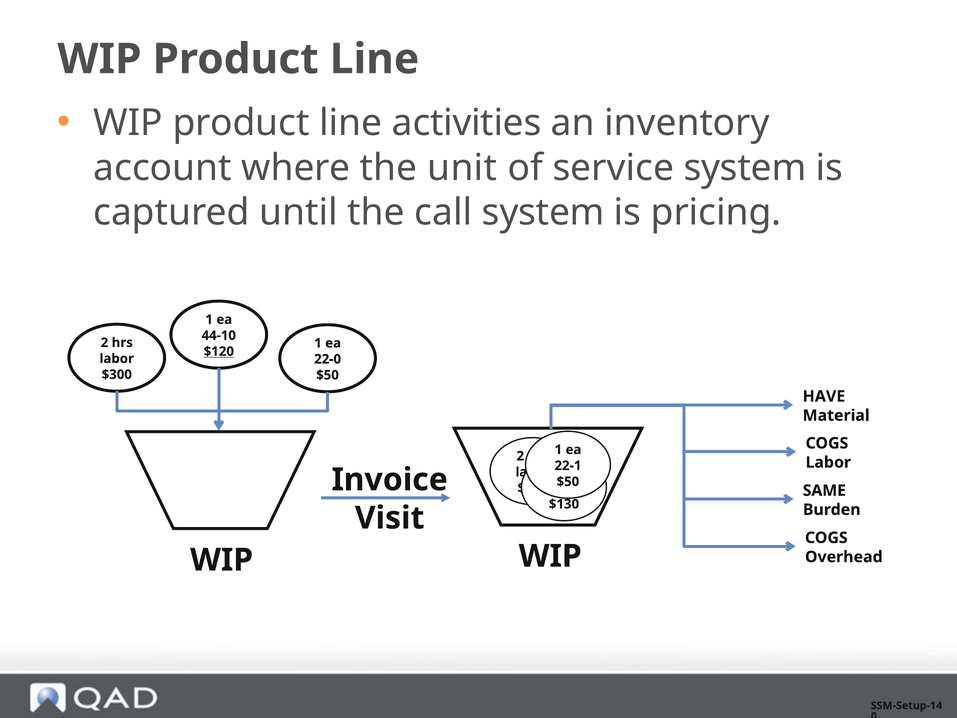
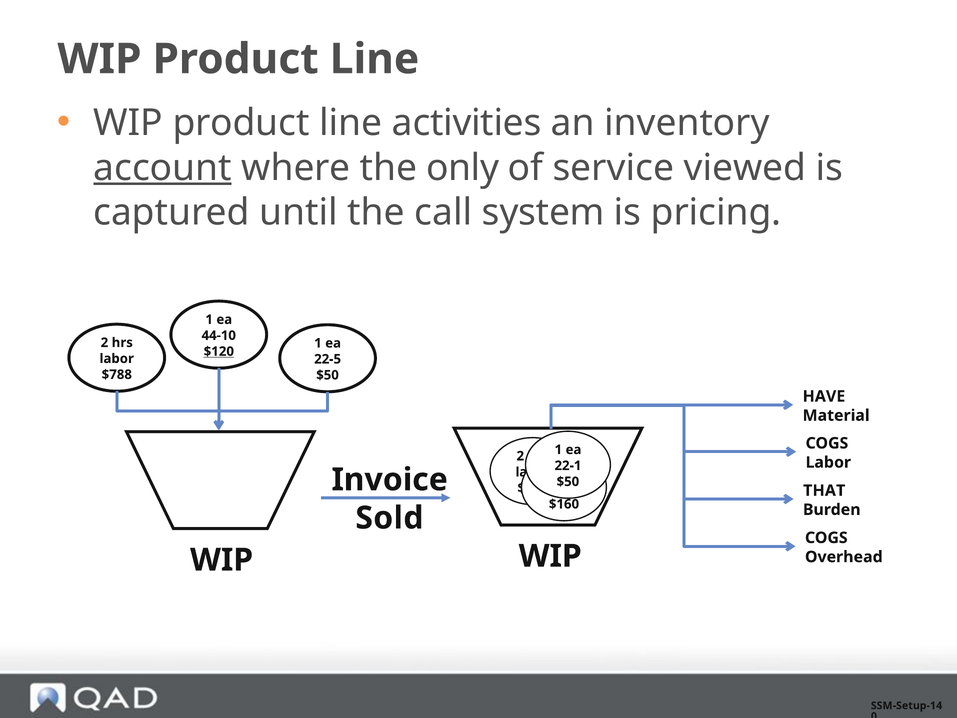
account underline: none -> present
unit: unit -> only
service system: system -> viewed
22-0: 22-0 -> 22-5
$300: $300 -> $788
SAME: SAME -> THAT
$130: $130 -> $160
Visit: Visit -> Sold
